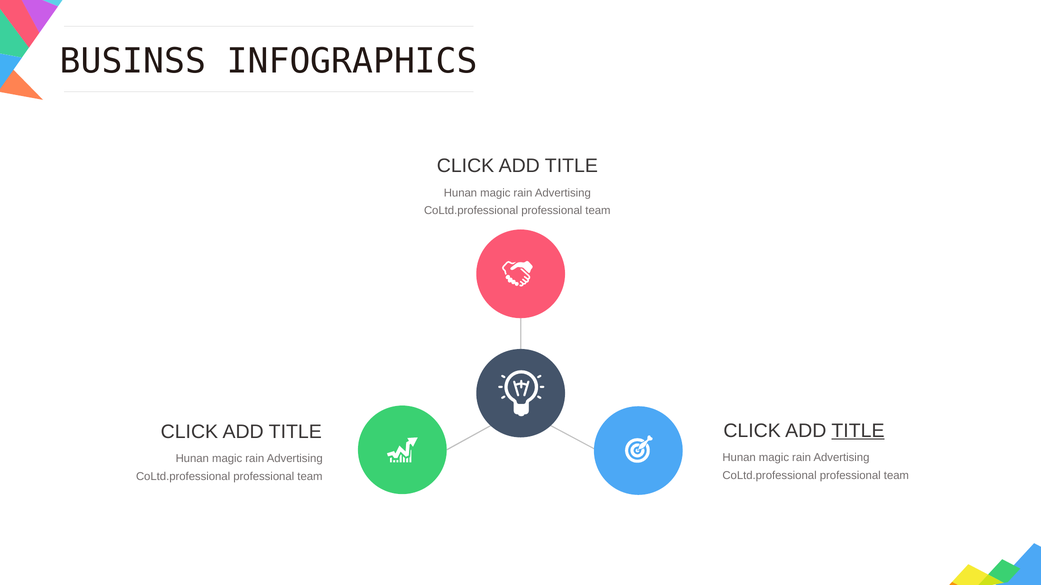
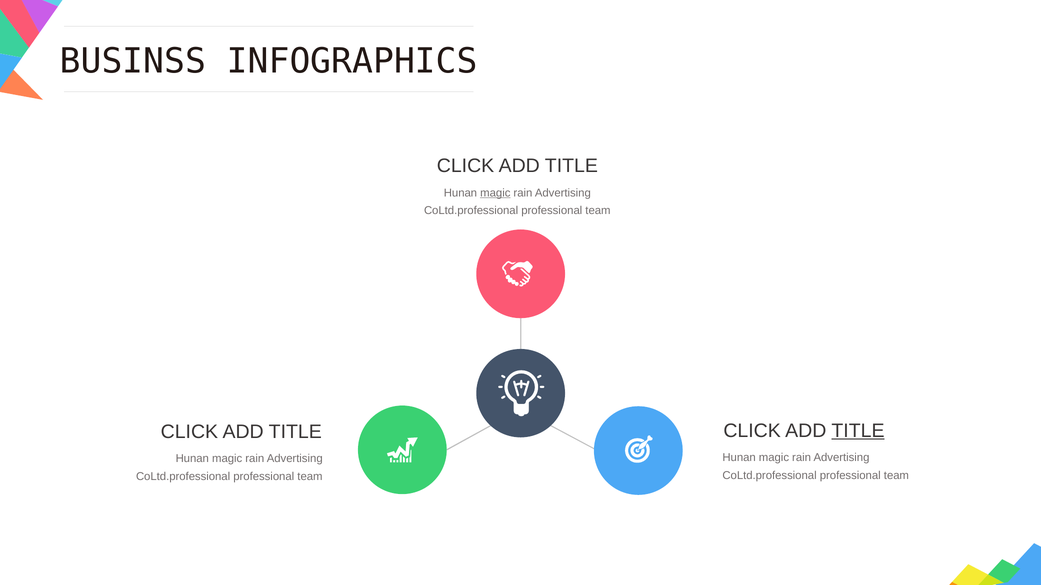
magic at (495, 193) underline: none -> present
